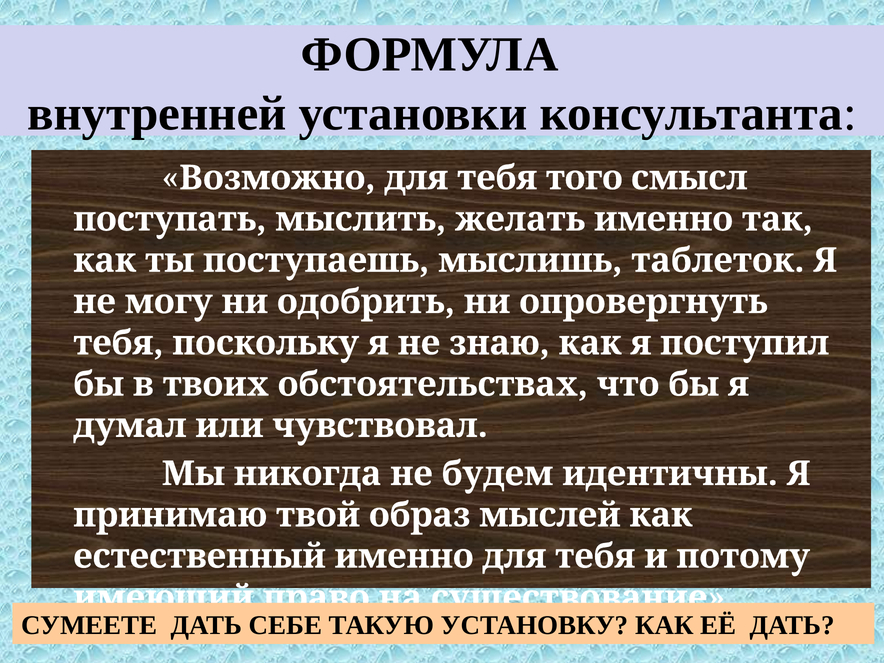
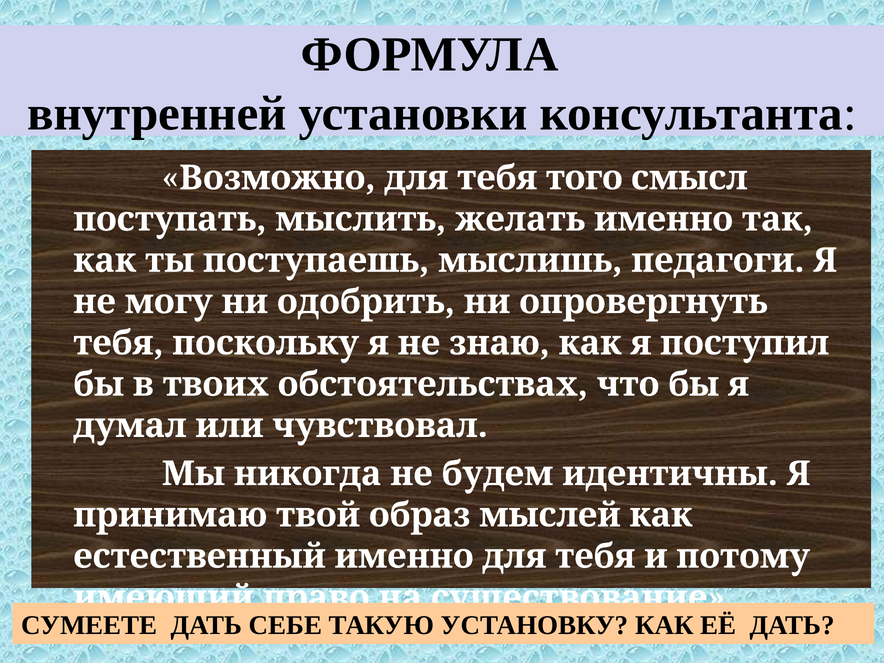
таблеток: таблеток -> педагоги
